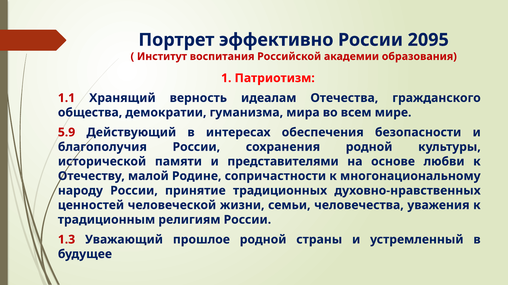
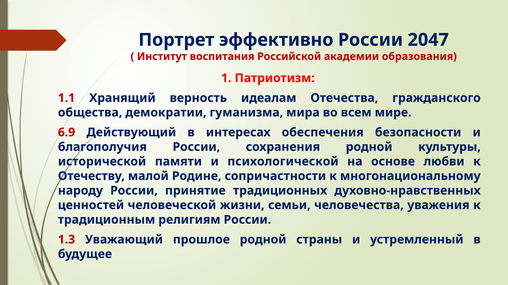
2095: 2095 -> 2047
5.9: 5.9 -> 6.9
представителями: представителями -> психологической
